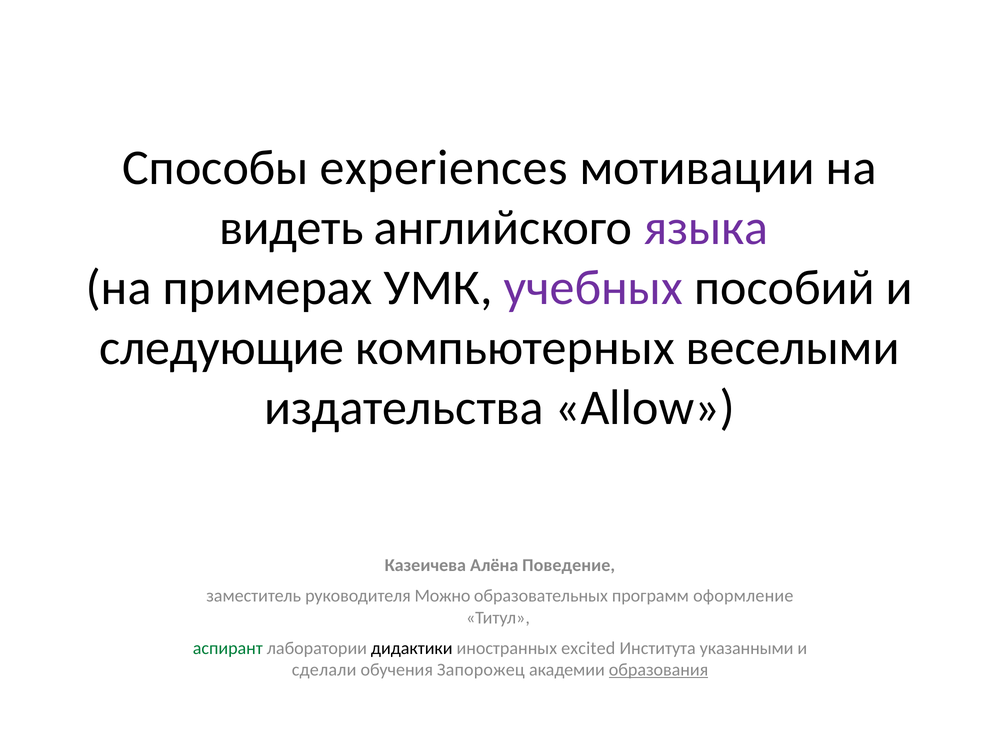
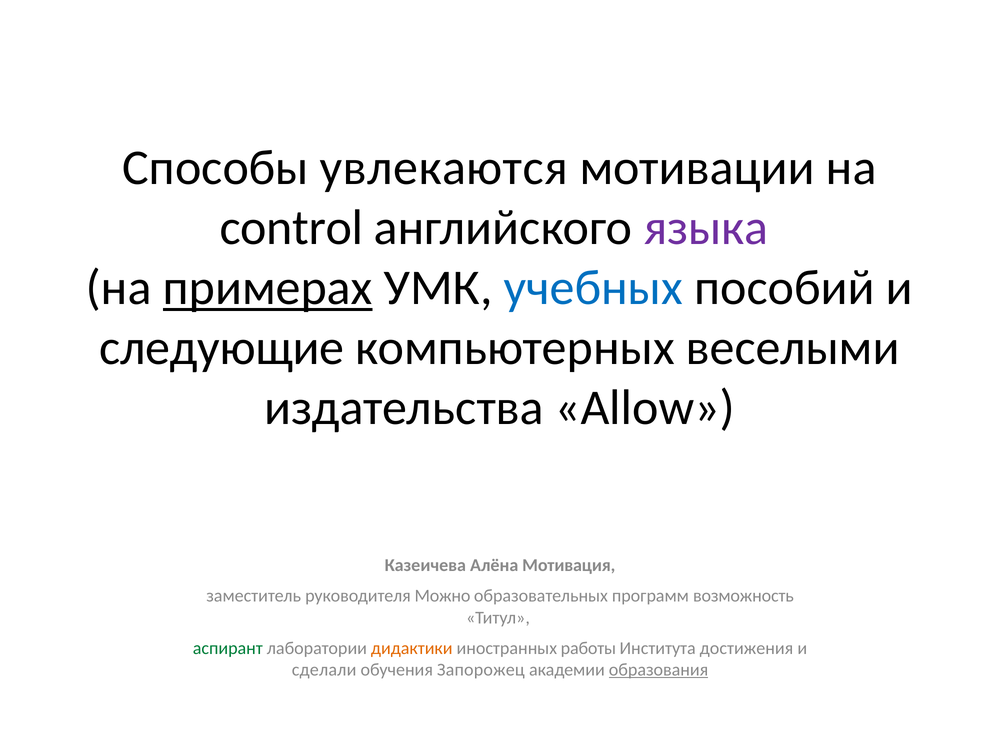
experiences: experiences -> увлекаются
видеть: видеть -> control
примерах underline: none -> present
учебных colour: purple -> blue
Поведение: Поведение -> Мотивация
оформление: оформление -> возможность
дидактики colour: black -> orange
excited: excited -> работы
указанными: указанными -> достижения
